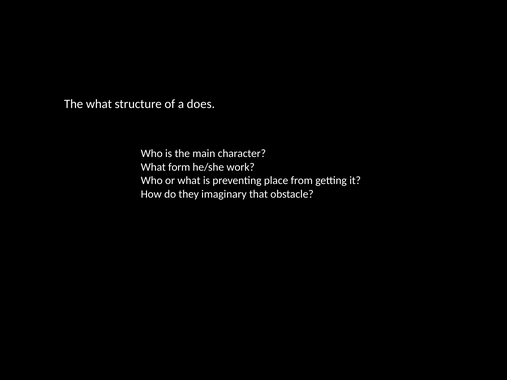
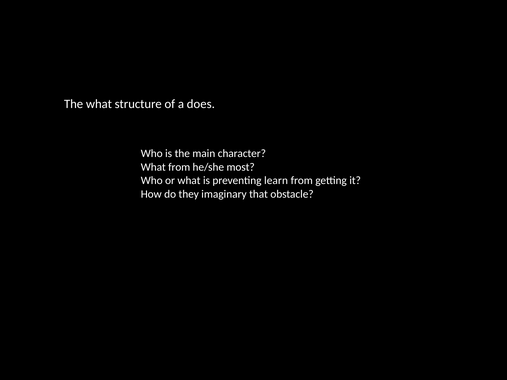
What form: form -> from
work: work -> most
place: place -> learn
